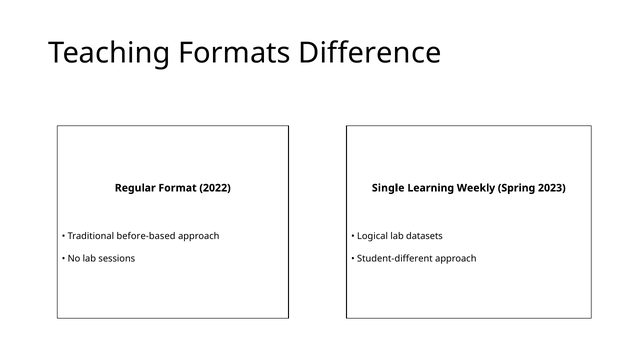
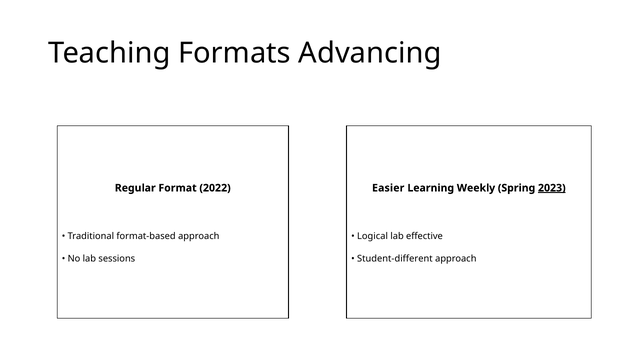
Difference: Difference -> Advancing
Single: Single -> Easier
2023 underline: none -> present
before-based: before-based -> format-based
datasets: datasets -> effective
